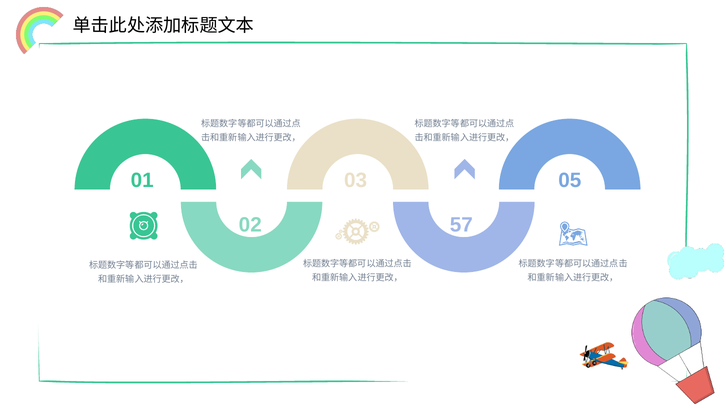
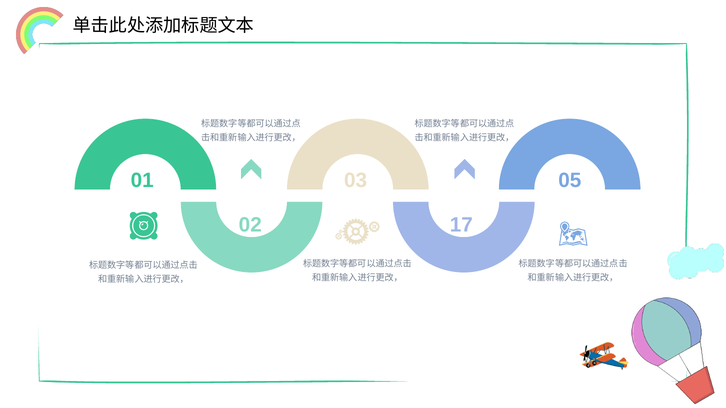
57: 57 -> 17
